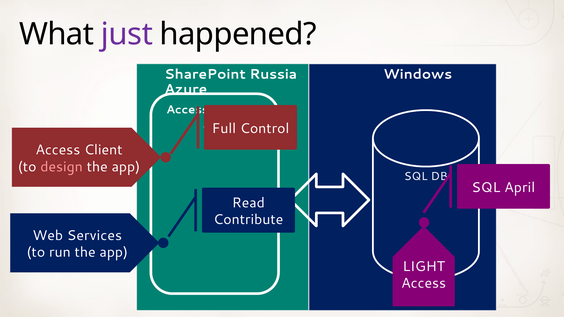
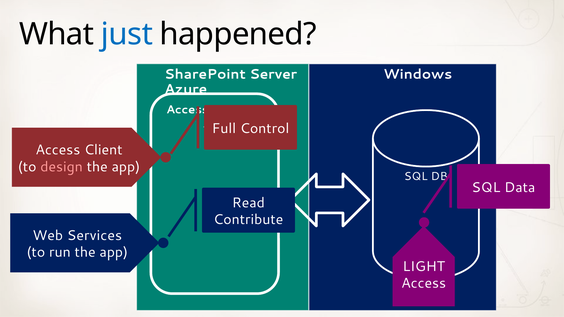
just colour: purple -> blue
Russia: Russia -> Server
April: April -> Data
